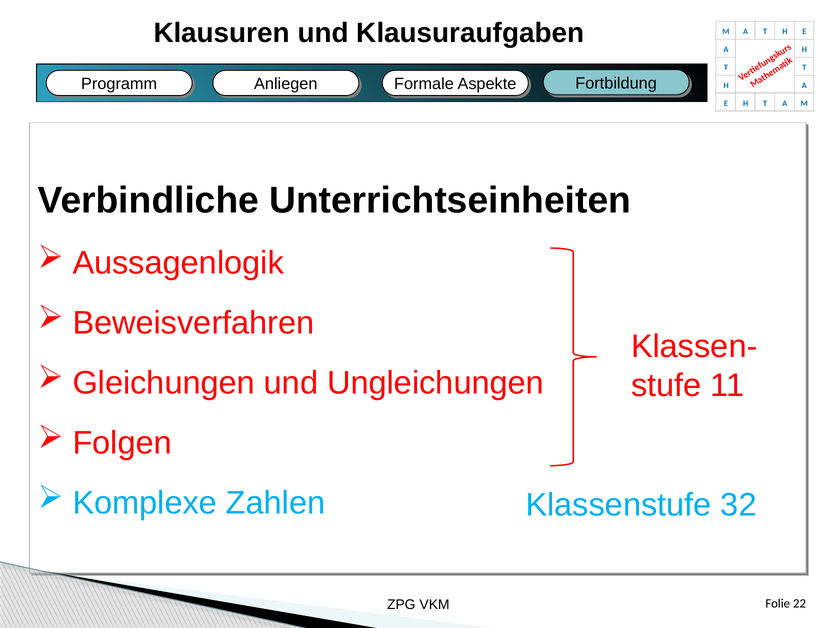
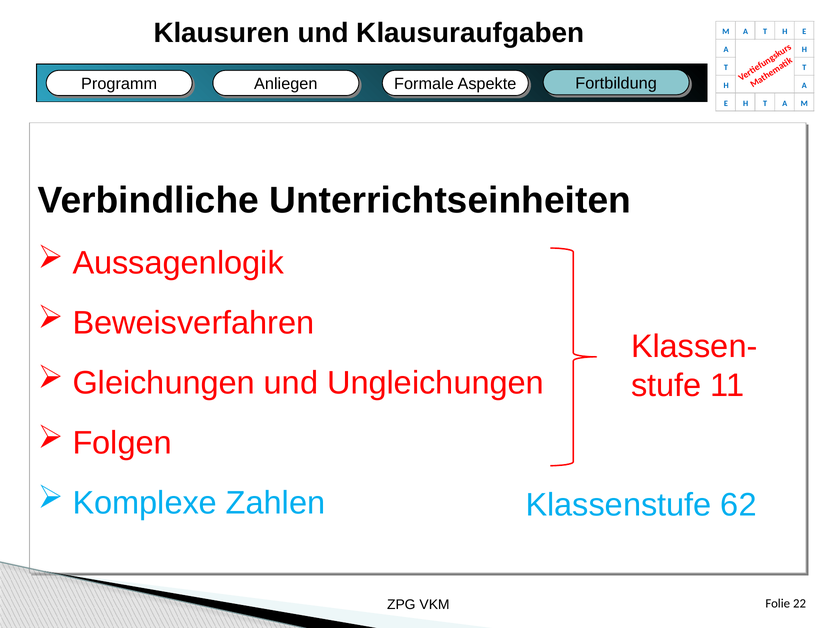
32: 32 -> 62
